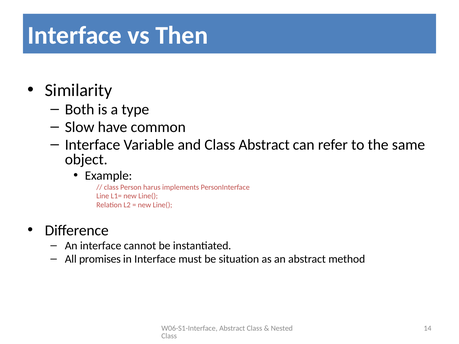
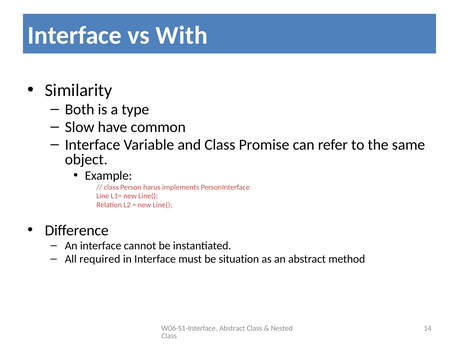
Then: Then -> With
Class Abstract: Abstract -> Promise
promises: promises -> required
